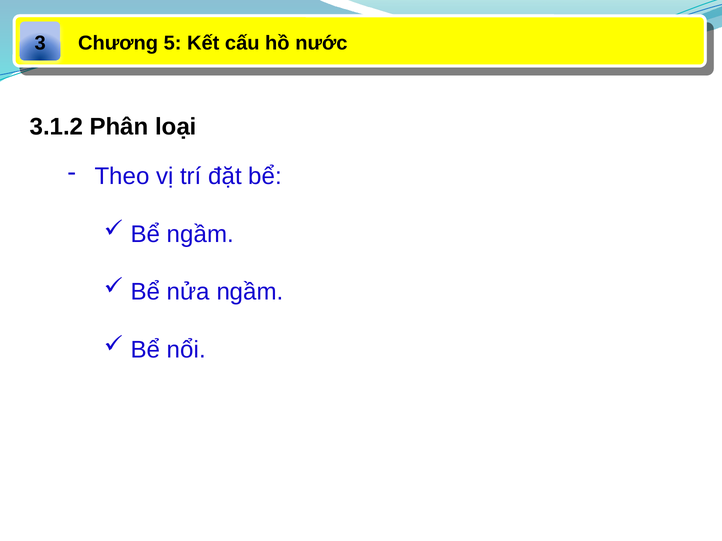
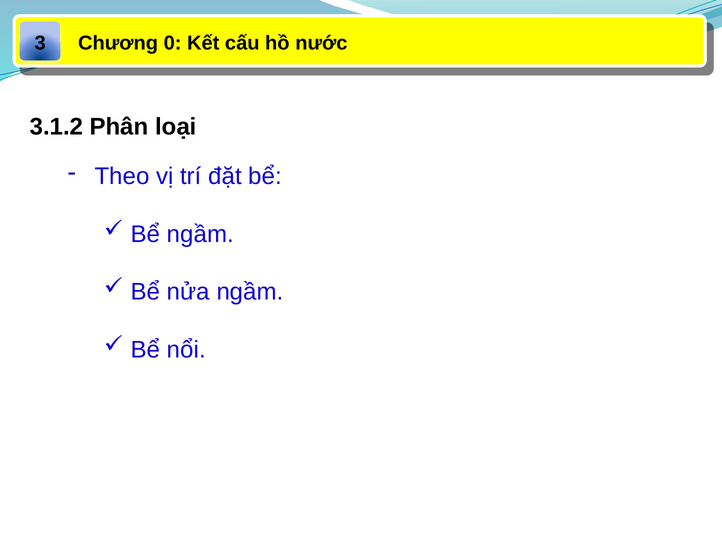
5: 5 -> 0
